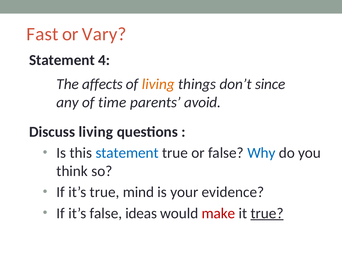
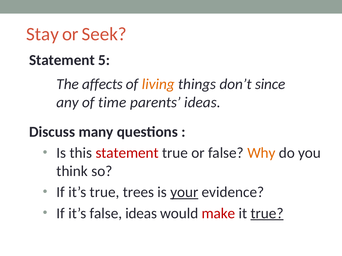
Fast: Fast -> Stay
Vary: Vary -> Seek
4: 4 -> 5
parents avoid: avoid -> ideas
Discuss living: living -> many
statement at (127, 153) colour: blue -> red
Why colour: blue -> orange
mind: mind -> trees
your underline: none -> present
